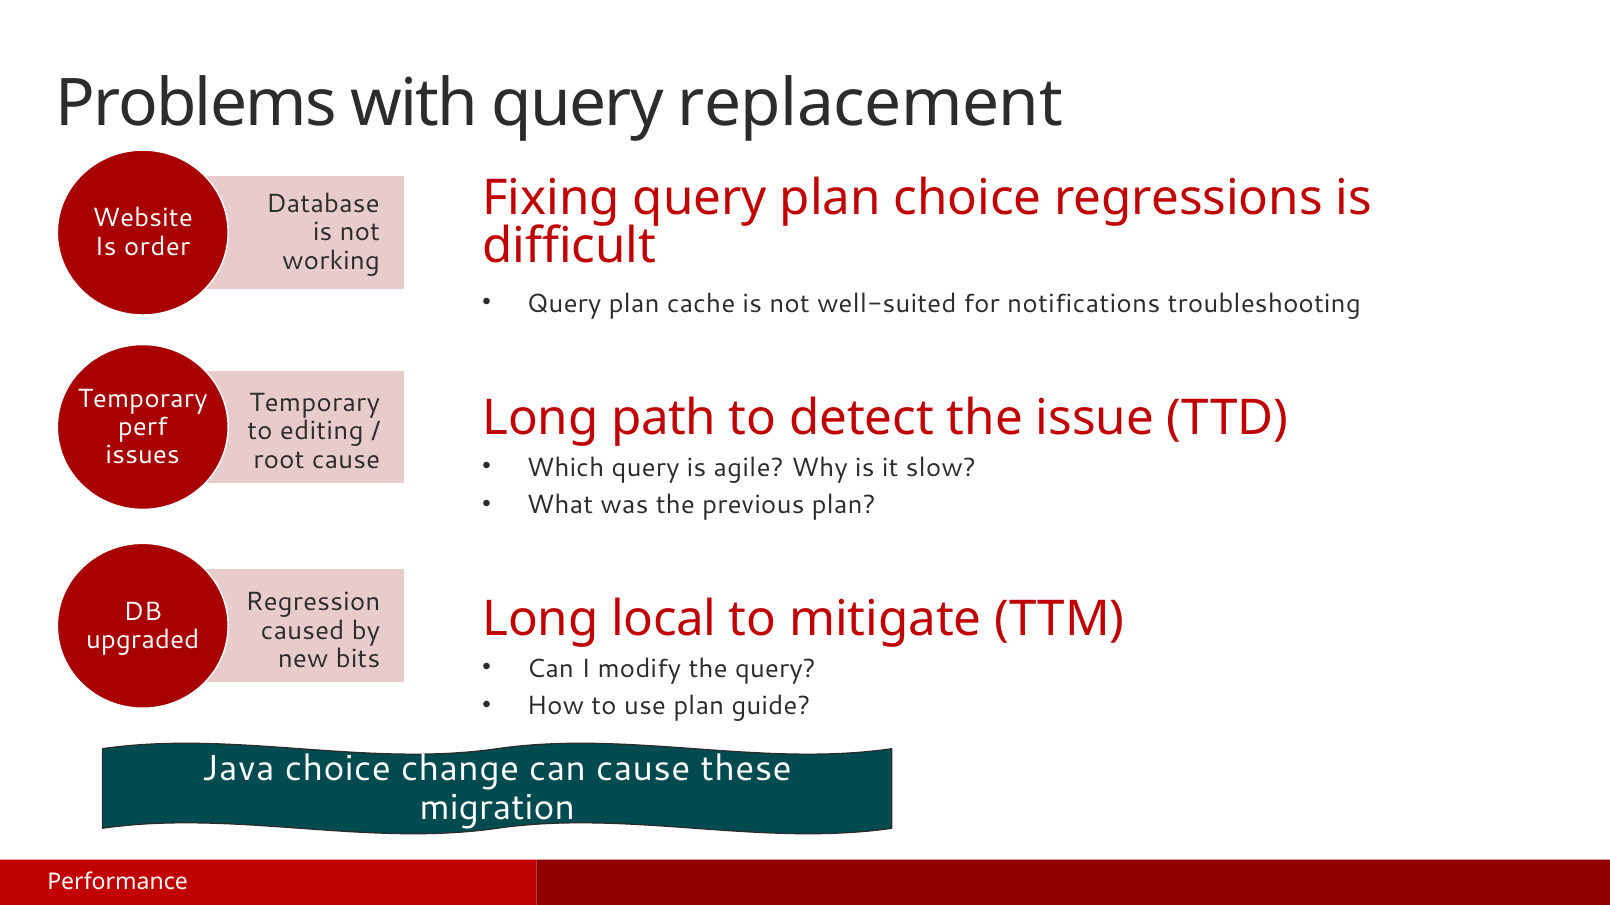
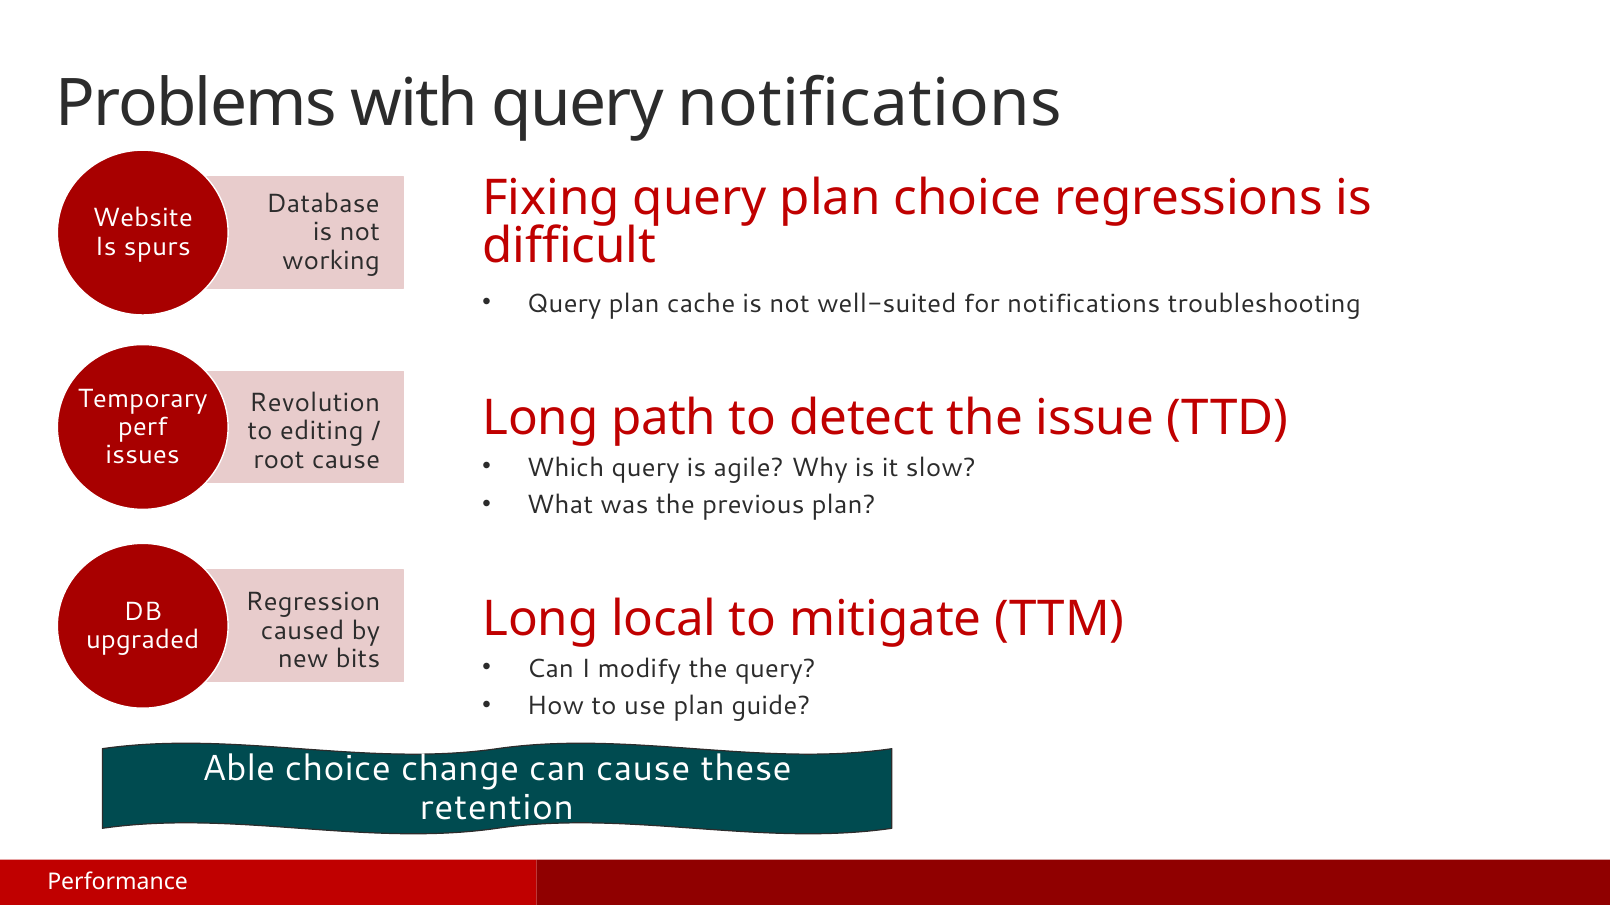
query replacement: replacement -> notifications
order: order -> spurs
Temporary at (315, 403): Temporary -> Revolution
Java: Java -> Able
migration: migration -> retention
